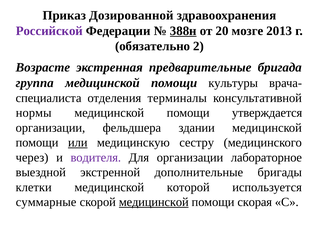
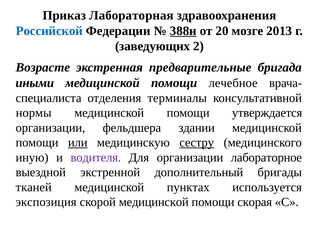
Дозированной: Дозированной -> Лабораторная
Российской colour: purple -> blue
обязательно: обязательно -> заведующих
группа: группа -> иными
культуры: культуры -> лечебное
сестру underline: none -> present
через: через -> иную
дополнительные: дополнительные -> дополнительный
клетки: клетки -> тканей
которой: которой -> пунктах
суммарные: суммарные -> экспозиция
медицинской at (154, 202) underline: present -> none
